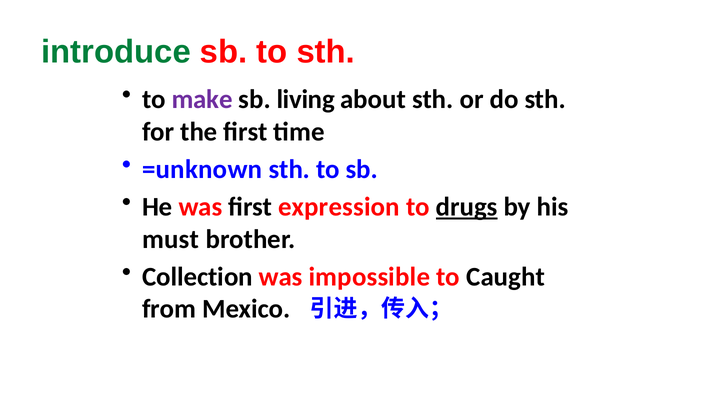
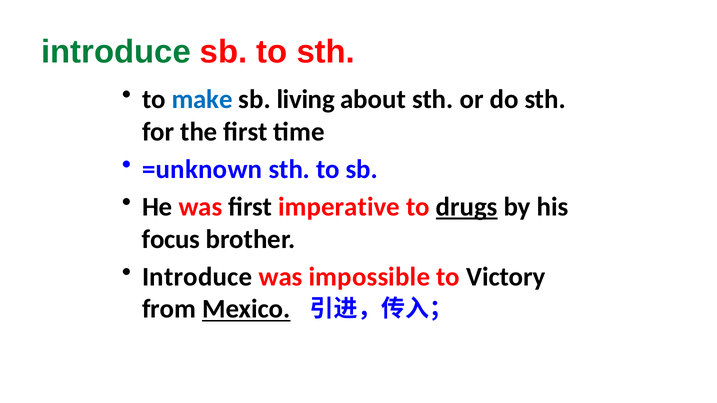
make colour: purple -> blue
expression: expression -> imperative
must: must -> focus
Collection at (197, 277): Collection -> Introduce
Caught: Caught -> Victory
Mexico underline: none -> present
